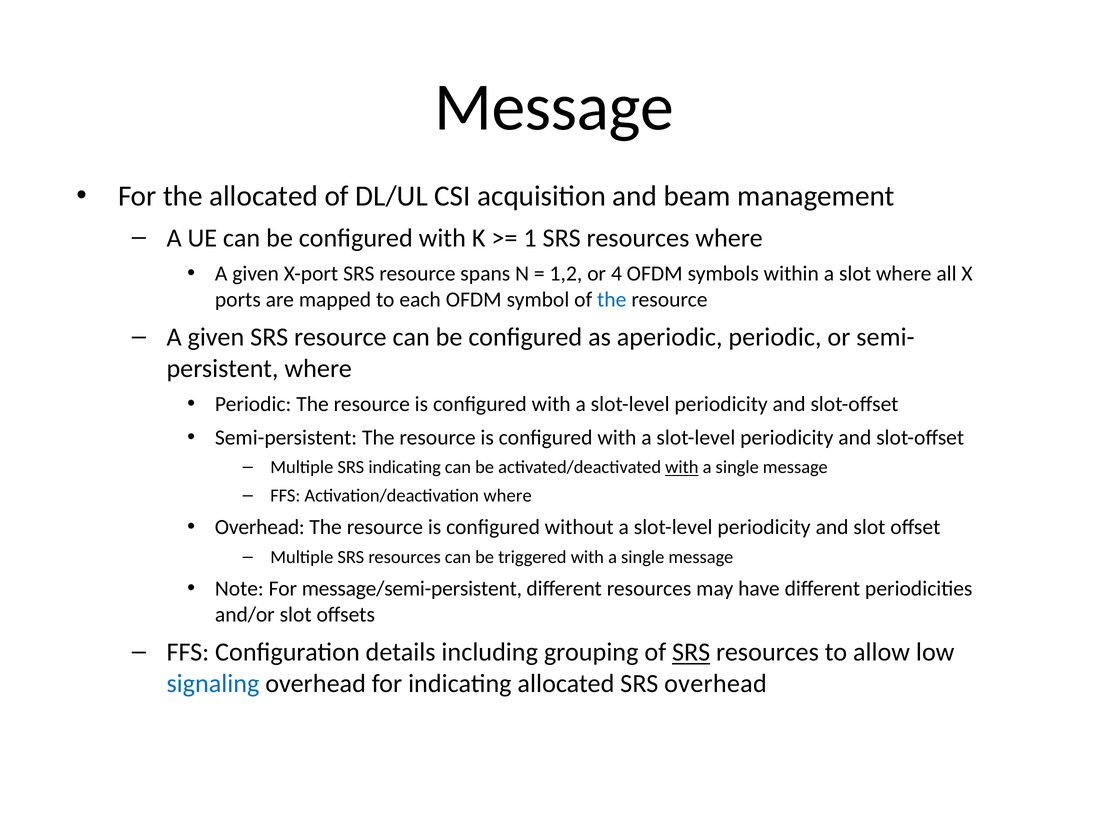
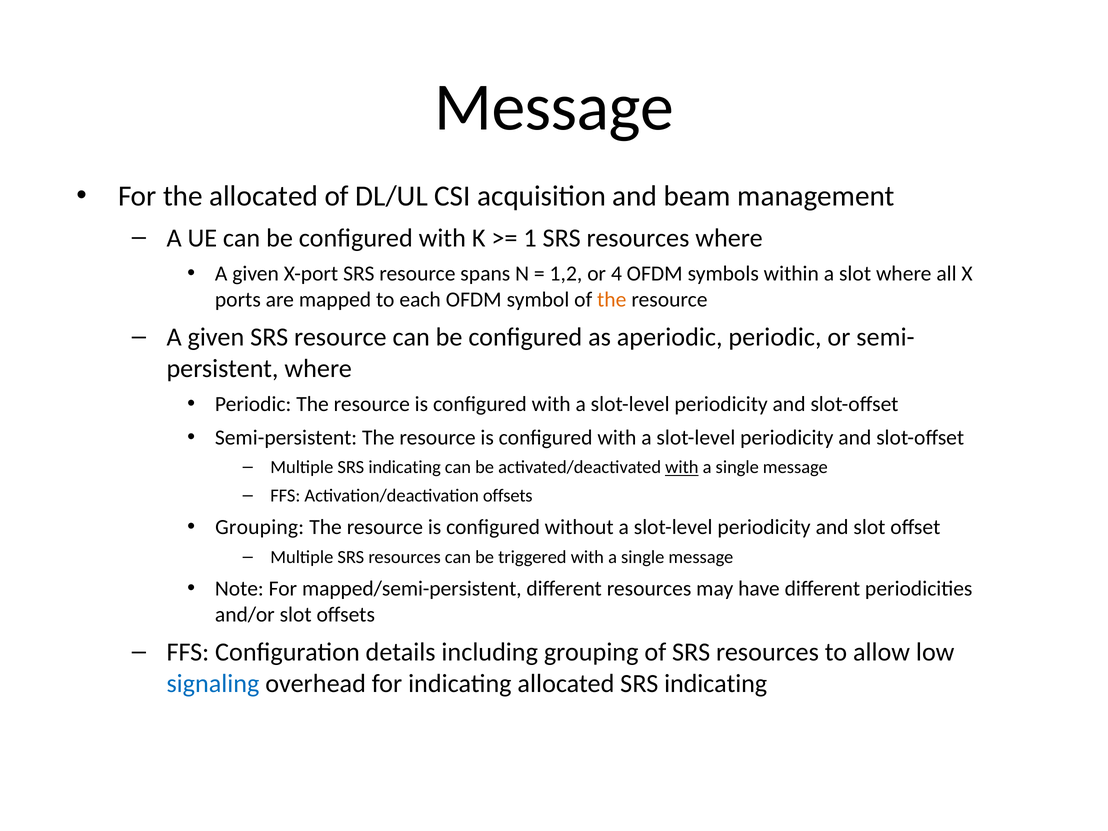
the at (612, 300) colour: blue -> orange
Activation/deactivation where: where -> offsets
Overhead at (260, 527): Overhead -> Grouping
message/semi-persistent: message/semi-persistent -> mapped/semi-persistent
SRS at (691, 652) underline: present -> none
allocated SRS overhead: overhead -> indicating
